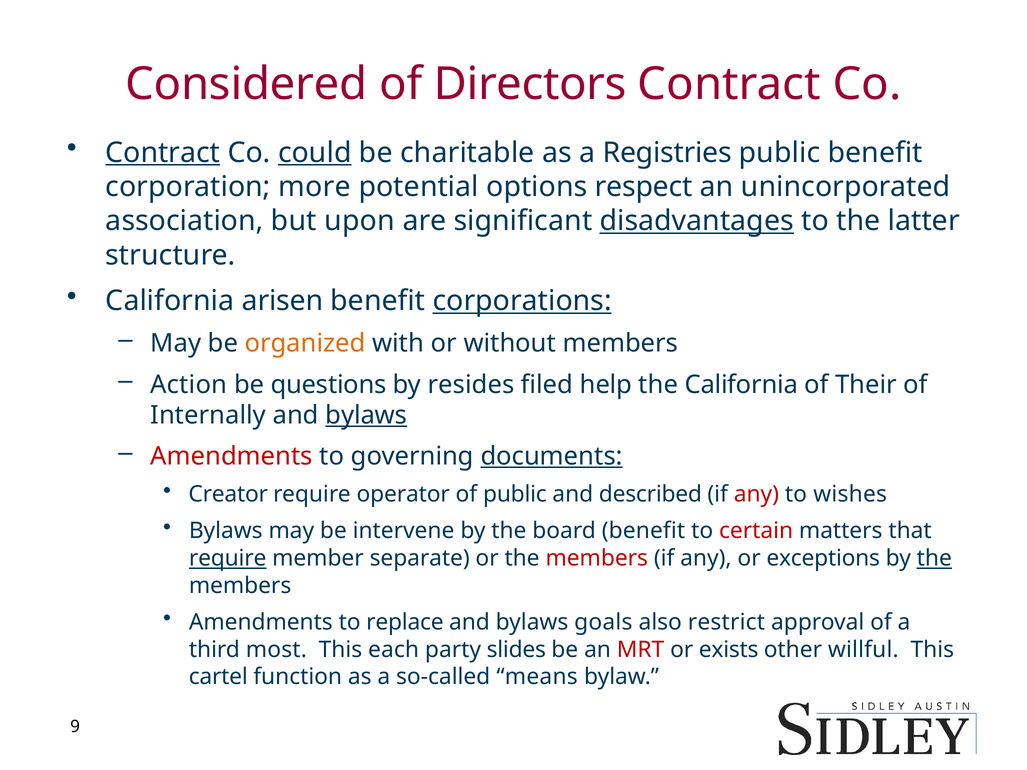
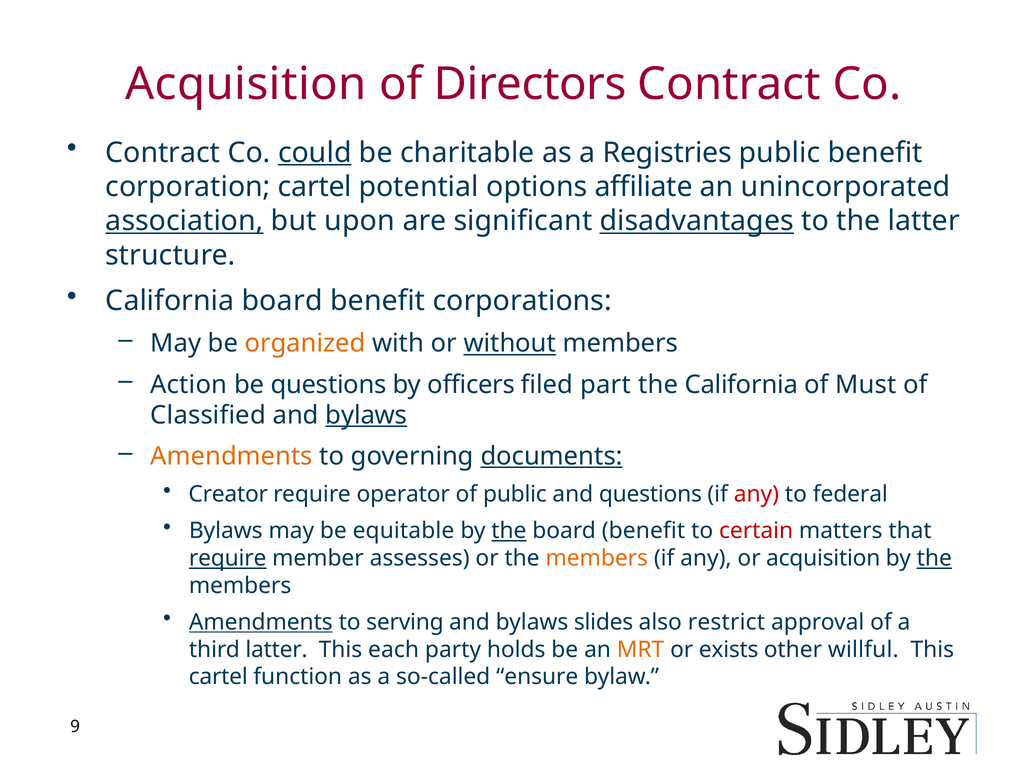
Considered at (246, 84): Considered -> Acquisition
Contract at (163, 153) underline: present -> none
corporation more: more -> cartel
respect: respect -> affiliate
association underline: none -> present
California arisen: arisen -> board
corporations underline: present -> none
without underline: none -> present
resides: resides -> officers
help: help -> part
Their: Their -> Must
Internally: Internally -> Classified
Amendments at (232, 457) colour: red -> orange
and described: described -> questions
wishes: wishes -> federal
intervene: intervene -> equitable
the at (509, 531) underline: none -> present
separate: separate -> assesses
members at (597, 558) colour: red -> orange
or exceptions: exceptions -> acquisition
Amendments at (261, 622) underline: none -> present
replace: replace -> serving
goals: goals -> slides
third most: most -> latter
slides: slides -> holds
MRT colour: red -> orange
means: means -> ensure
